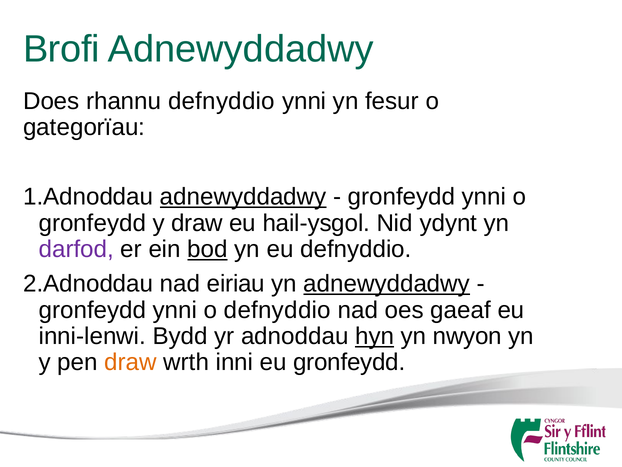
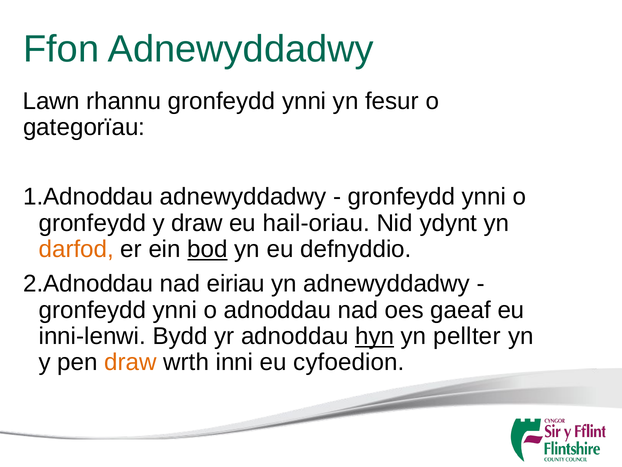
Brofi: Brofi -> Ffon
Does: Does -> Lawn
rhannu defnyddio: defnyddio -> gronfeydd
adnewyddadwy at (243, 197) underline: present -> none
hail-ysgol: hail-ysgol -> hail-oriau
darfod colour: purple -> orange
adnewyddadwy at (387, 284) underline: present -> none
o defnyddio: defnyddio -> adnoddau
nwyon: nwyon -> pellter
eu gronfeydd: gronfeydd -> cyfoedion
